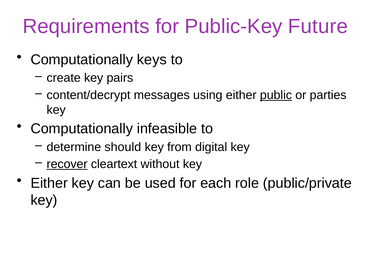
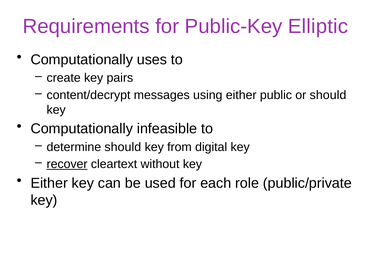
Future: Future -> Elliptic
keys: keys -> uses
public underline: present -> none
or parties: parties -> should
